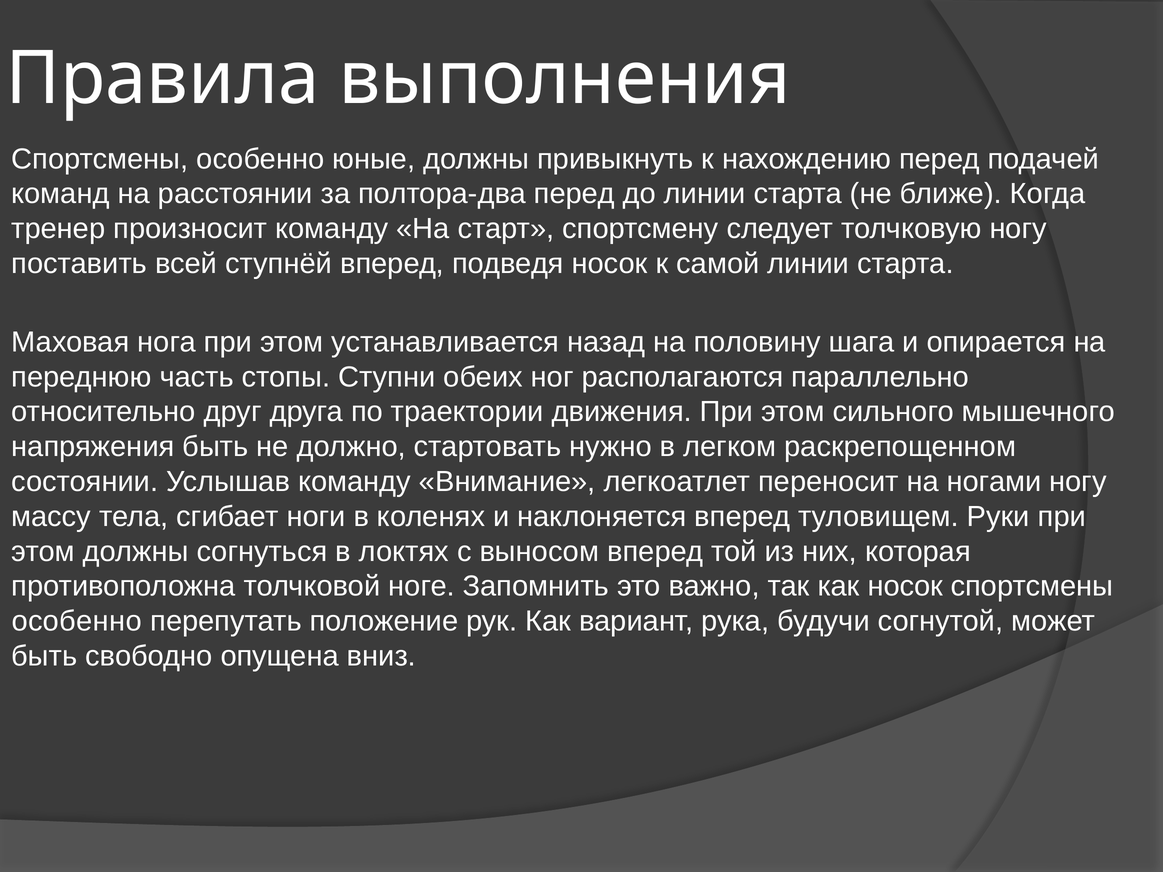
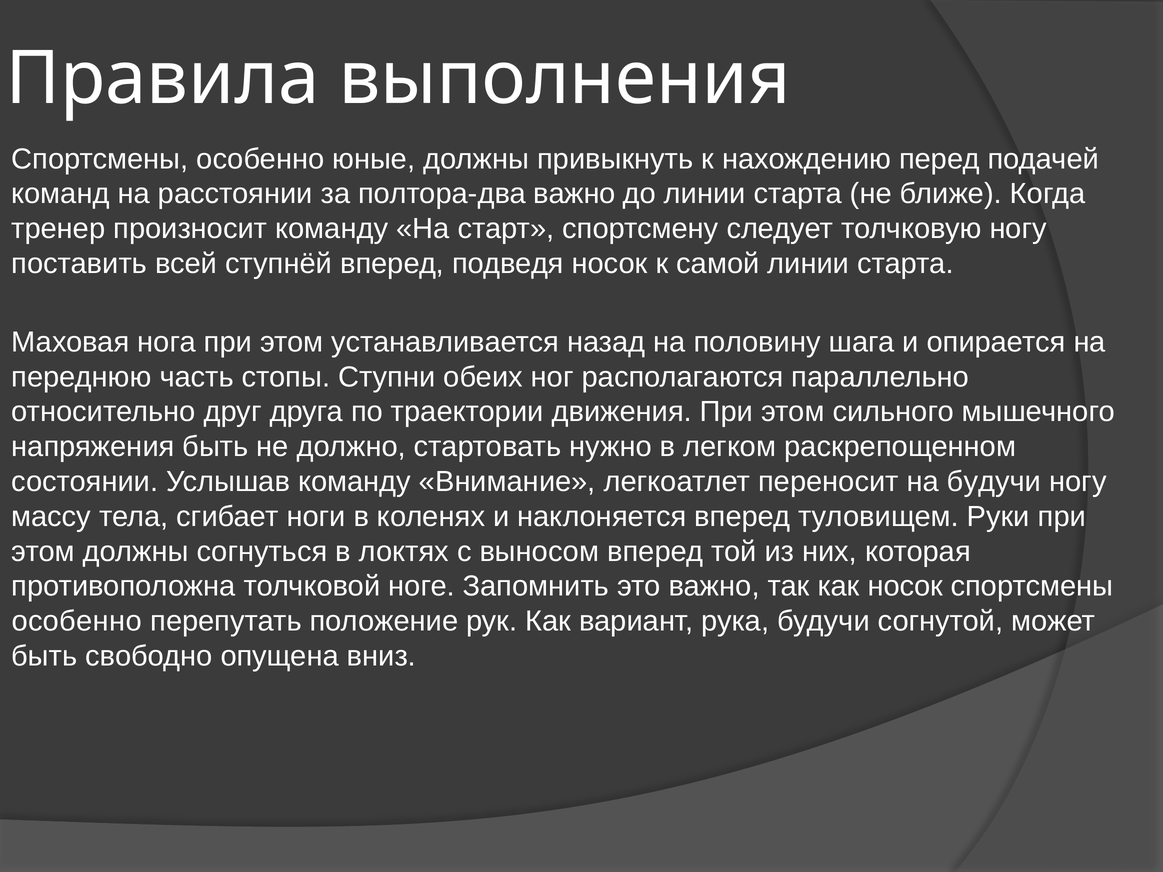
полтора-два перед: перед -> важно
на ногами: ногами -> будучи
